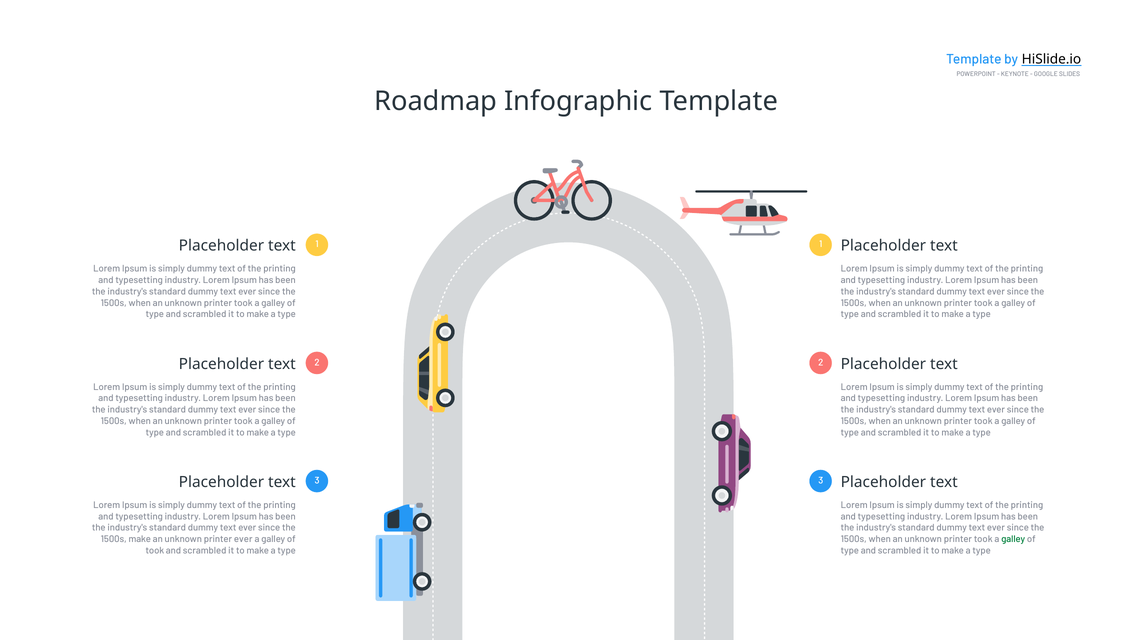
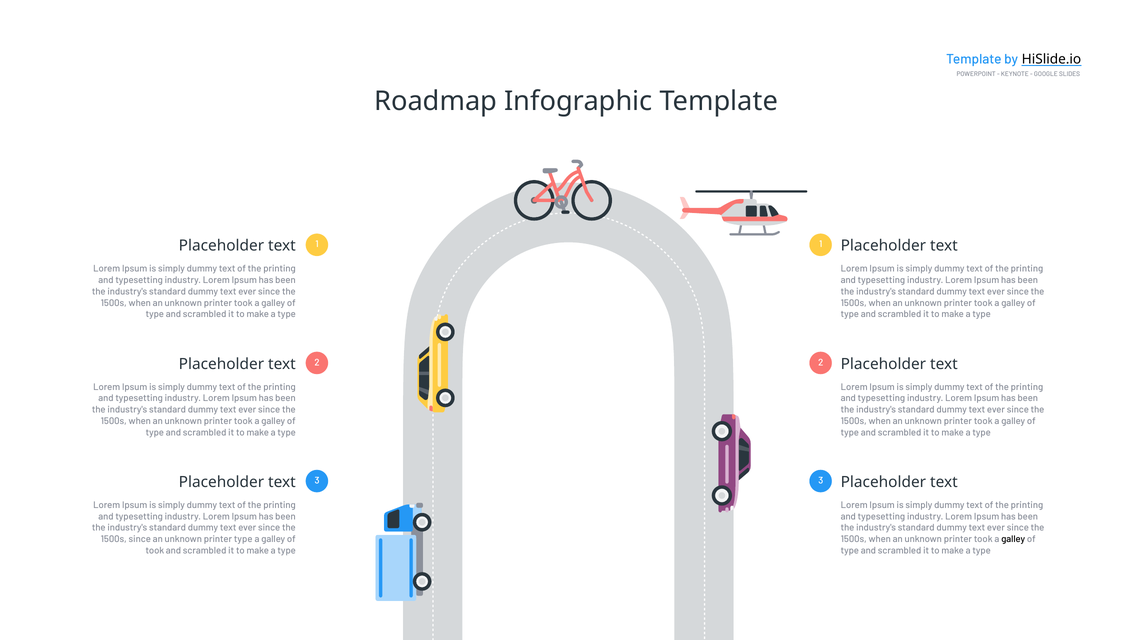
1500s make: make -> since
printer ever: ever -> type
galley at (1013, 539) colour: green -> black
